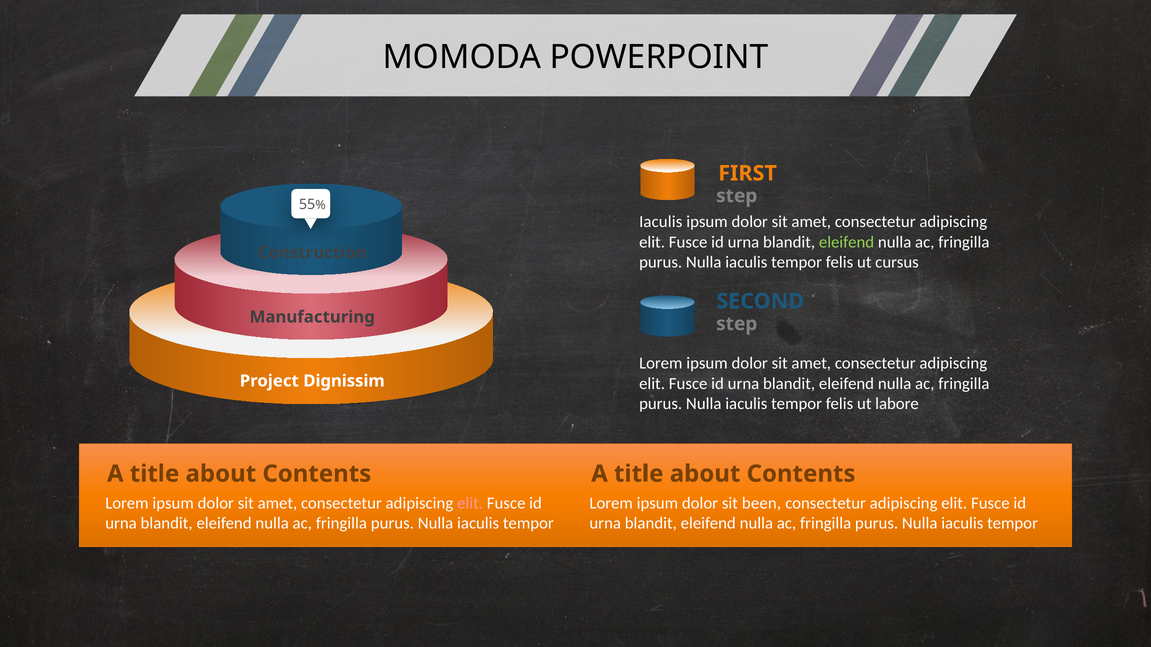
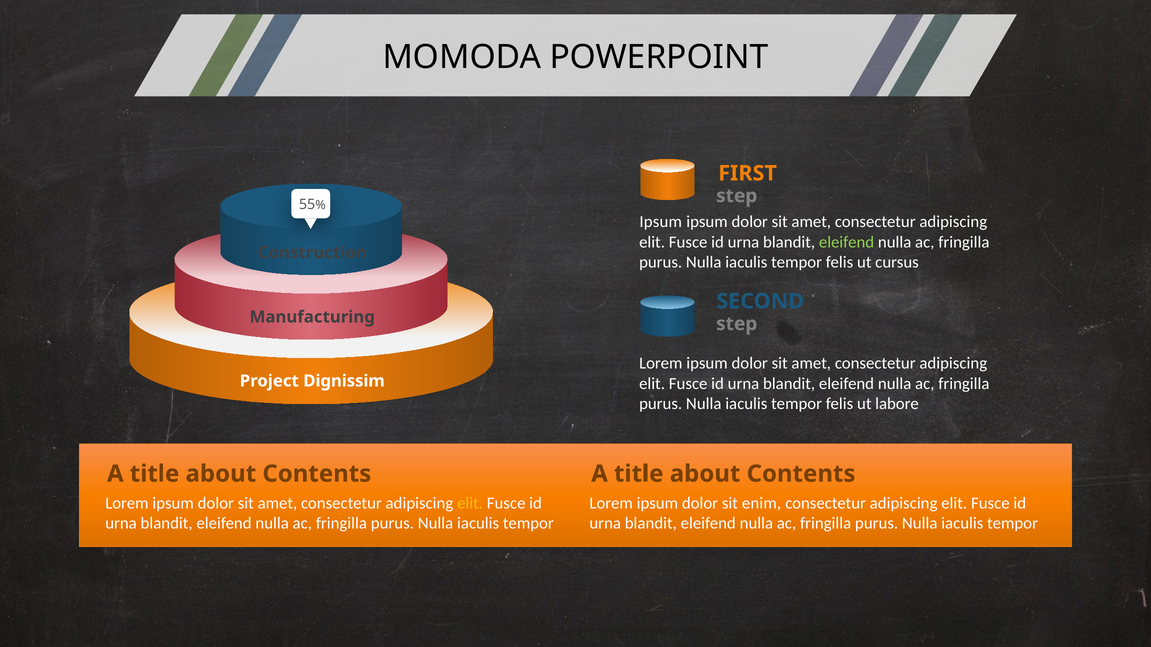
Iaculis at (661, 222): Iaculis -> Ipsum
elit at (470, 503) colour: pink -> yellow
been: been -> enim
